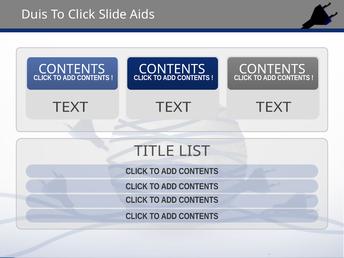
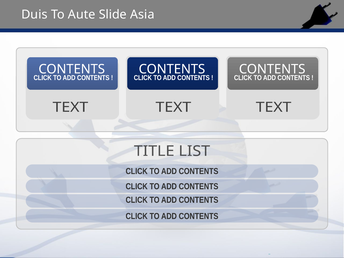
Click: Click -> Aute
Aids: Aids -> Asia
